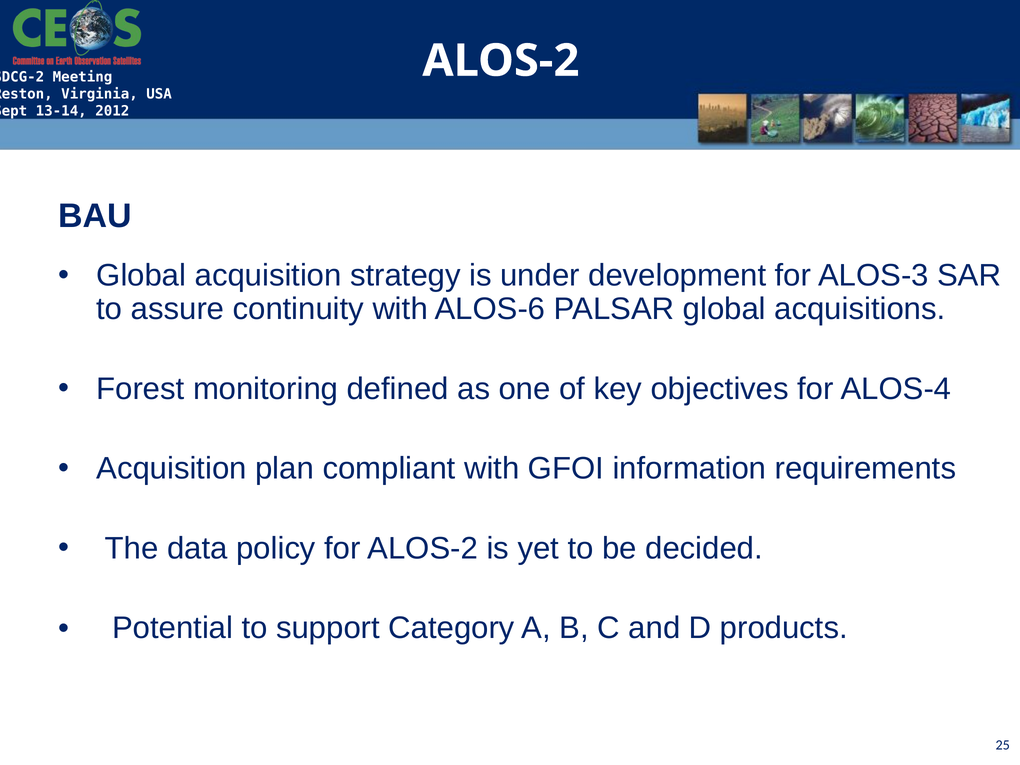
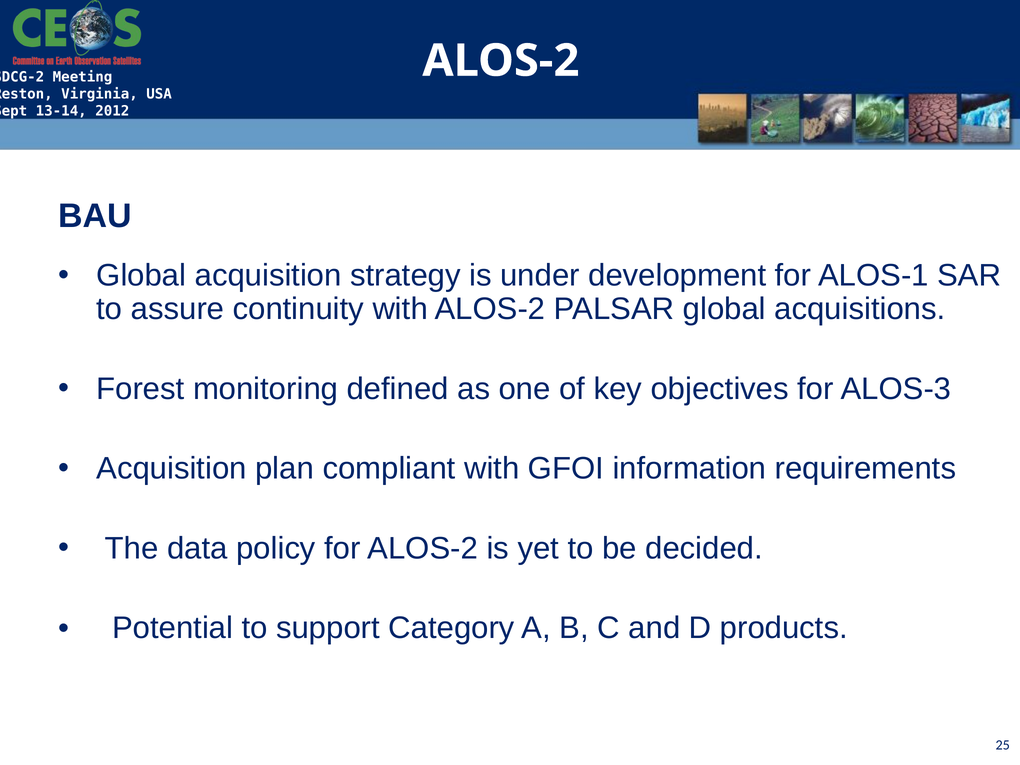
ALOS-3: ALOS-3 -> ALOS-1
with ALOS-6: ALOS-6 -> ALOS-2
ALOS-4: ALOS-4 -> ALOS-3
